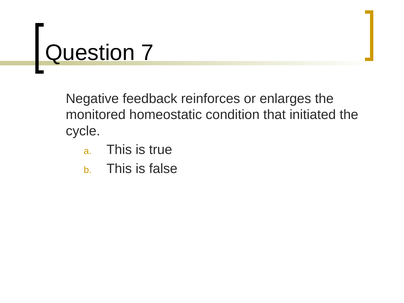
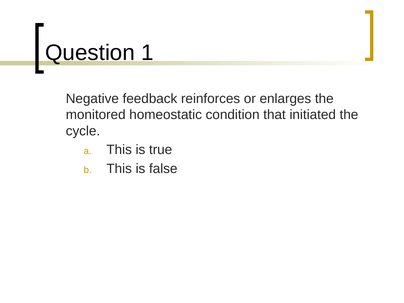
7: 7 -> 1
